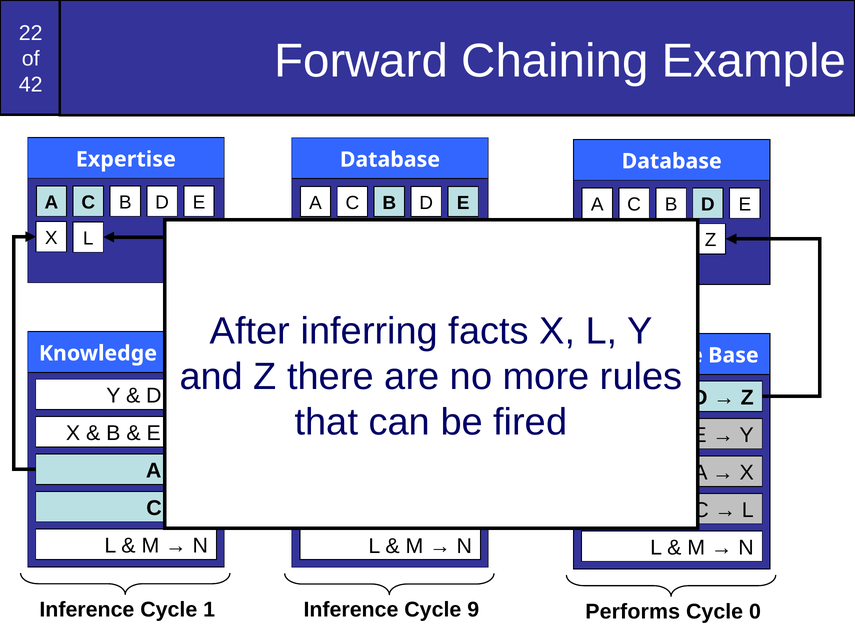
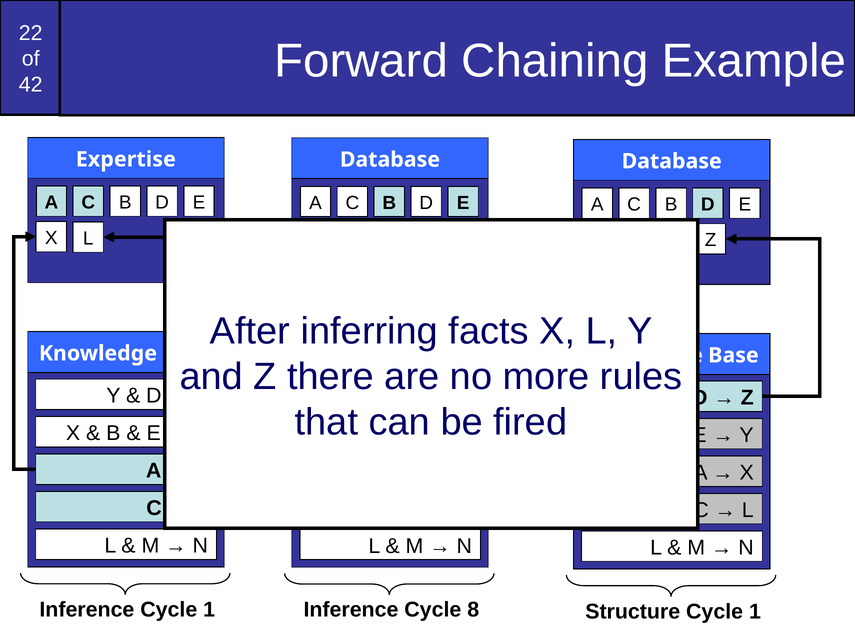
9: 9 -> 8
Performs: Performs -> Structure
0 at (755, 612): 0 -> 1
